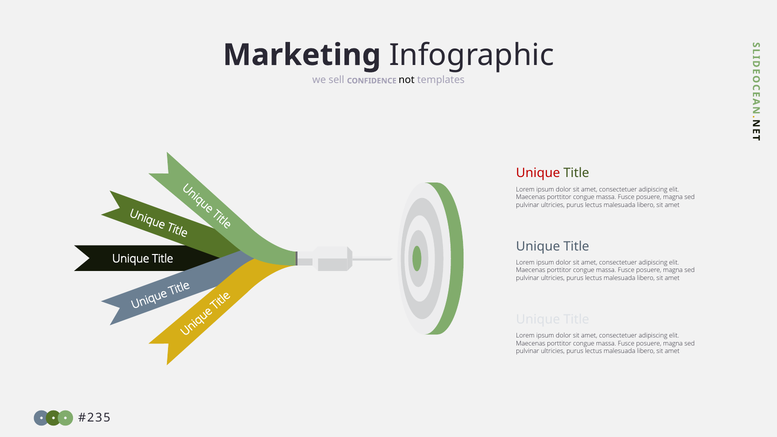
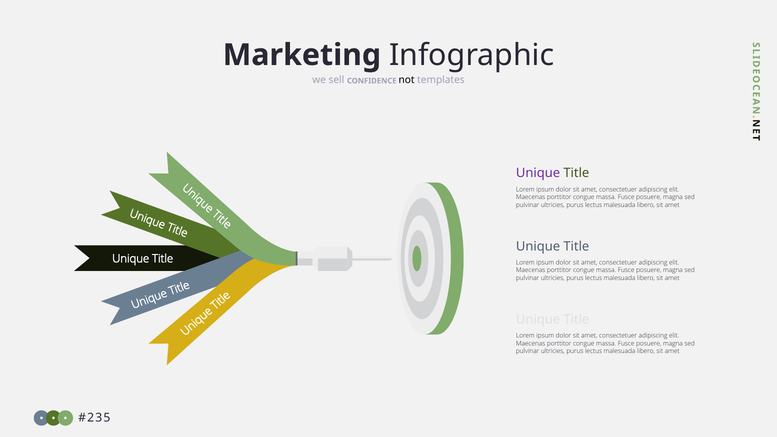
Unique at (538, 173) colour: red -> purple
